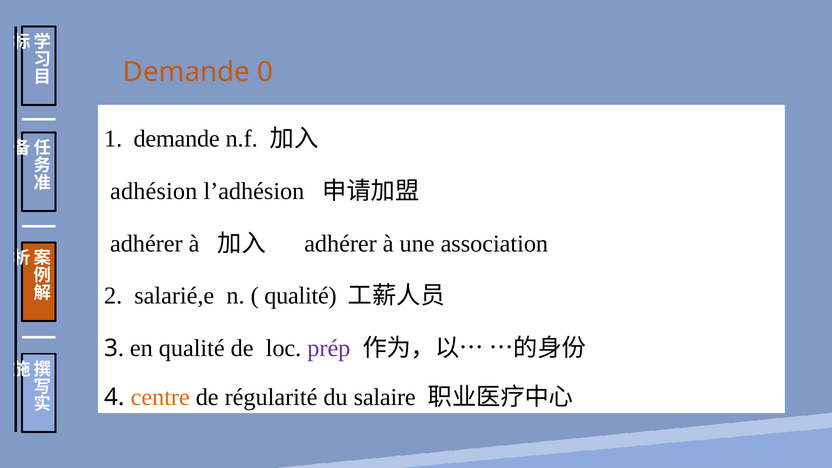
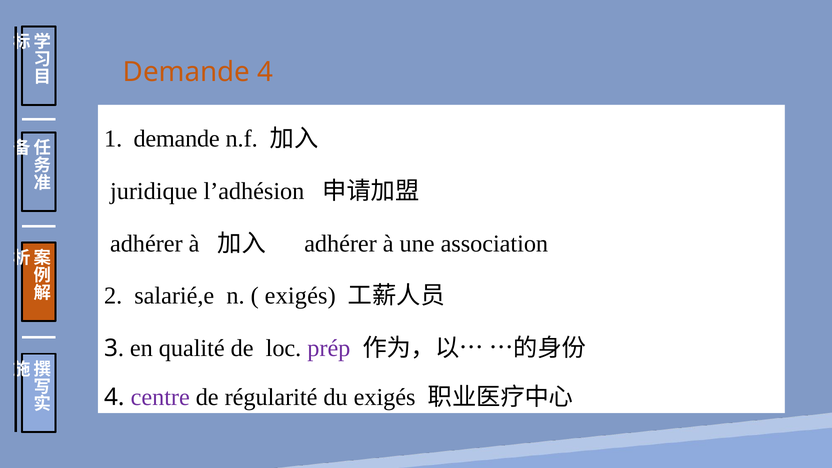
Demande 0: 0 -> 4
adhésion: adhésion -> juridique
qualité at (300, 296): qualité -> exigés
centre colour: orange -> purple
du salaire: salaire -> exigés
